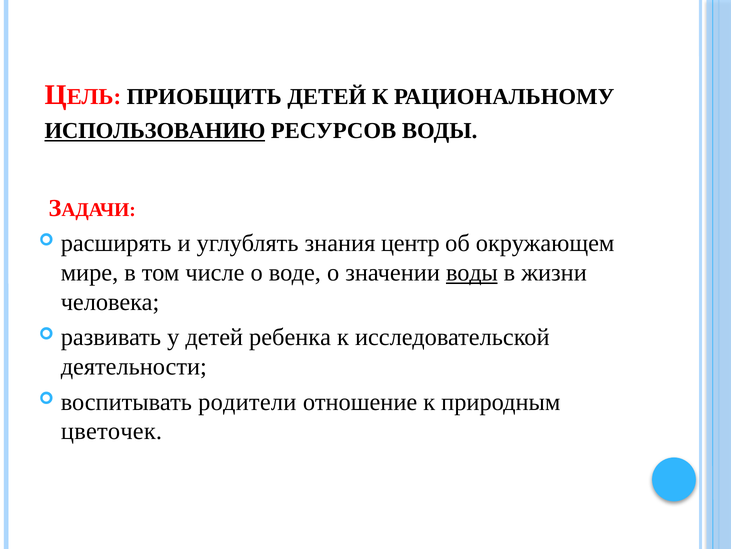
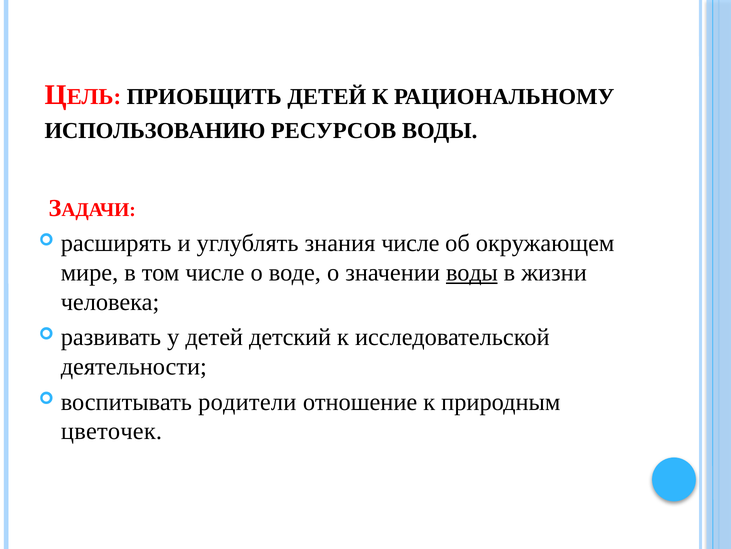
ИСПОЛЬЗОВАНИЮ underline: present -> none
знания центр: центр -> числе
ребенка: ребенка -> детский
